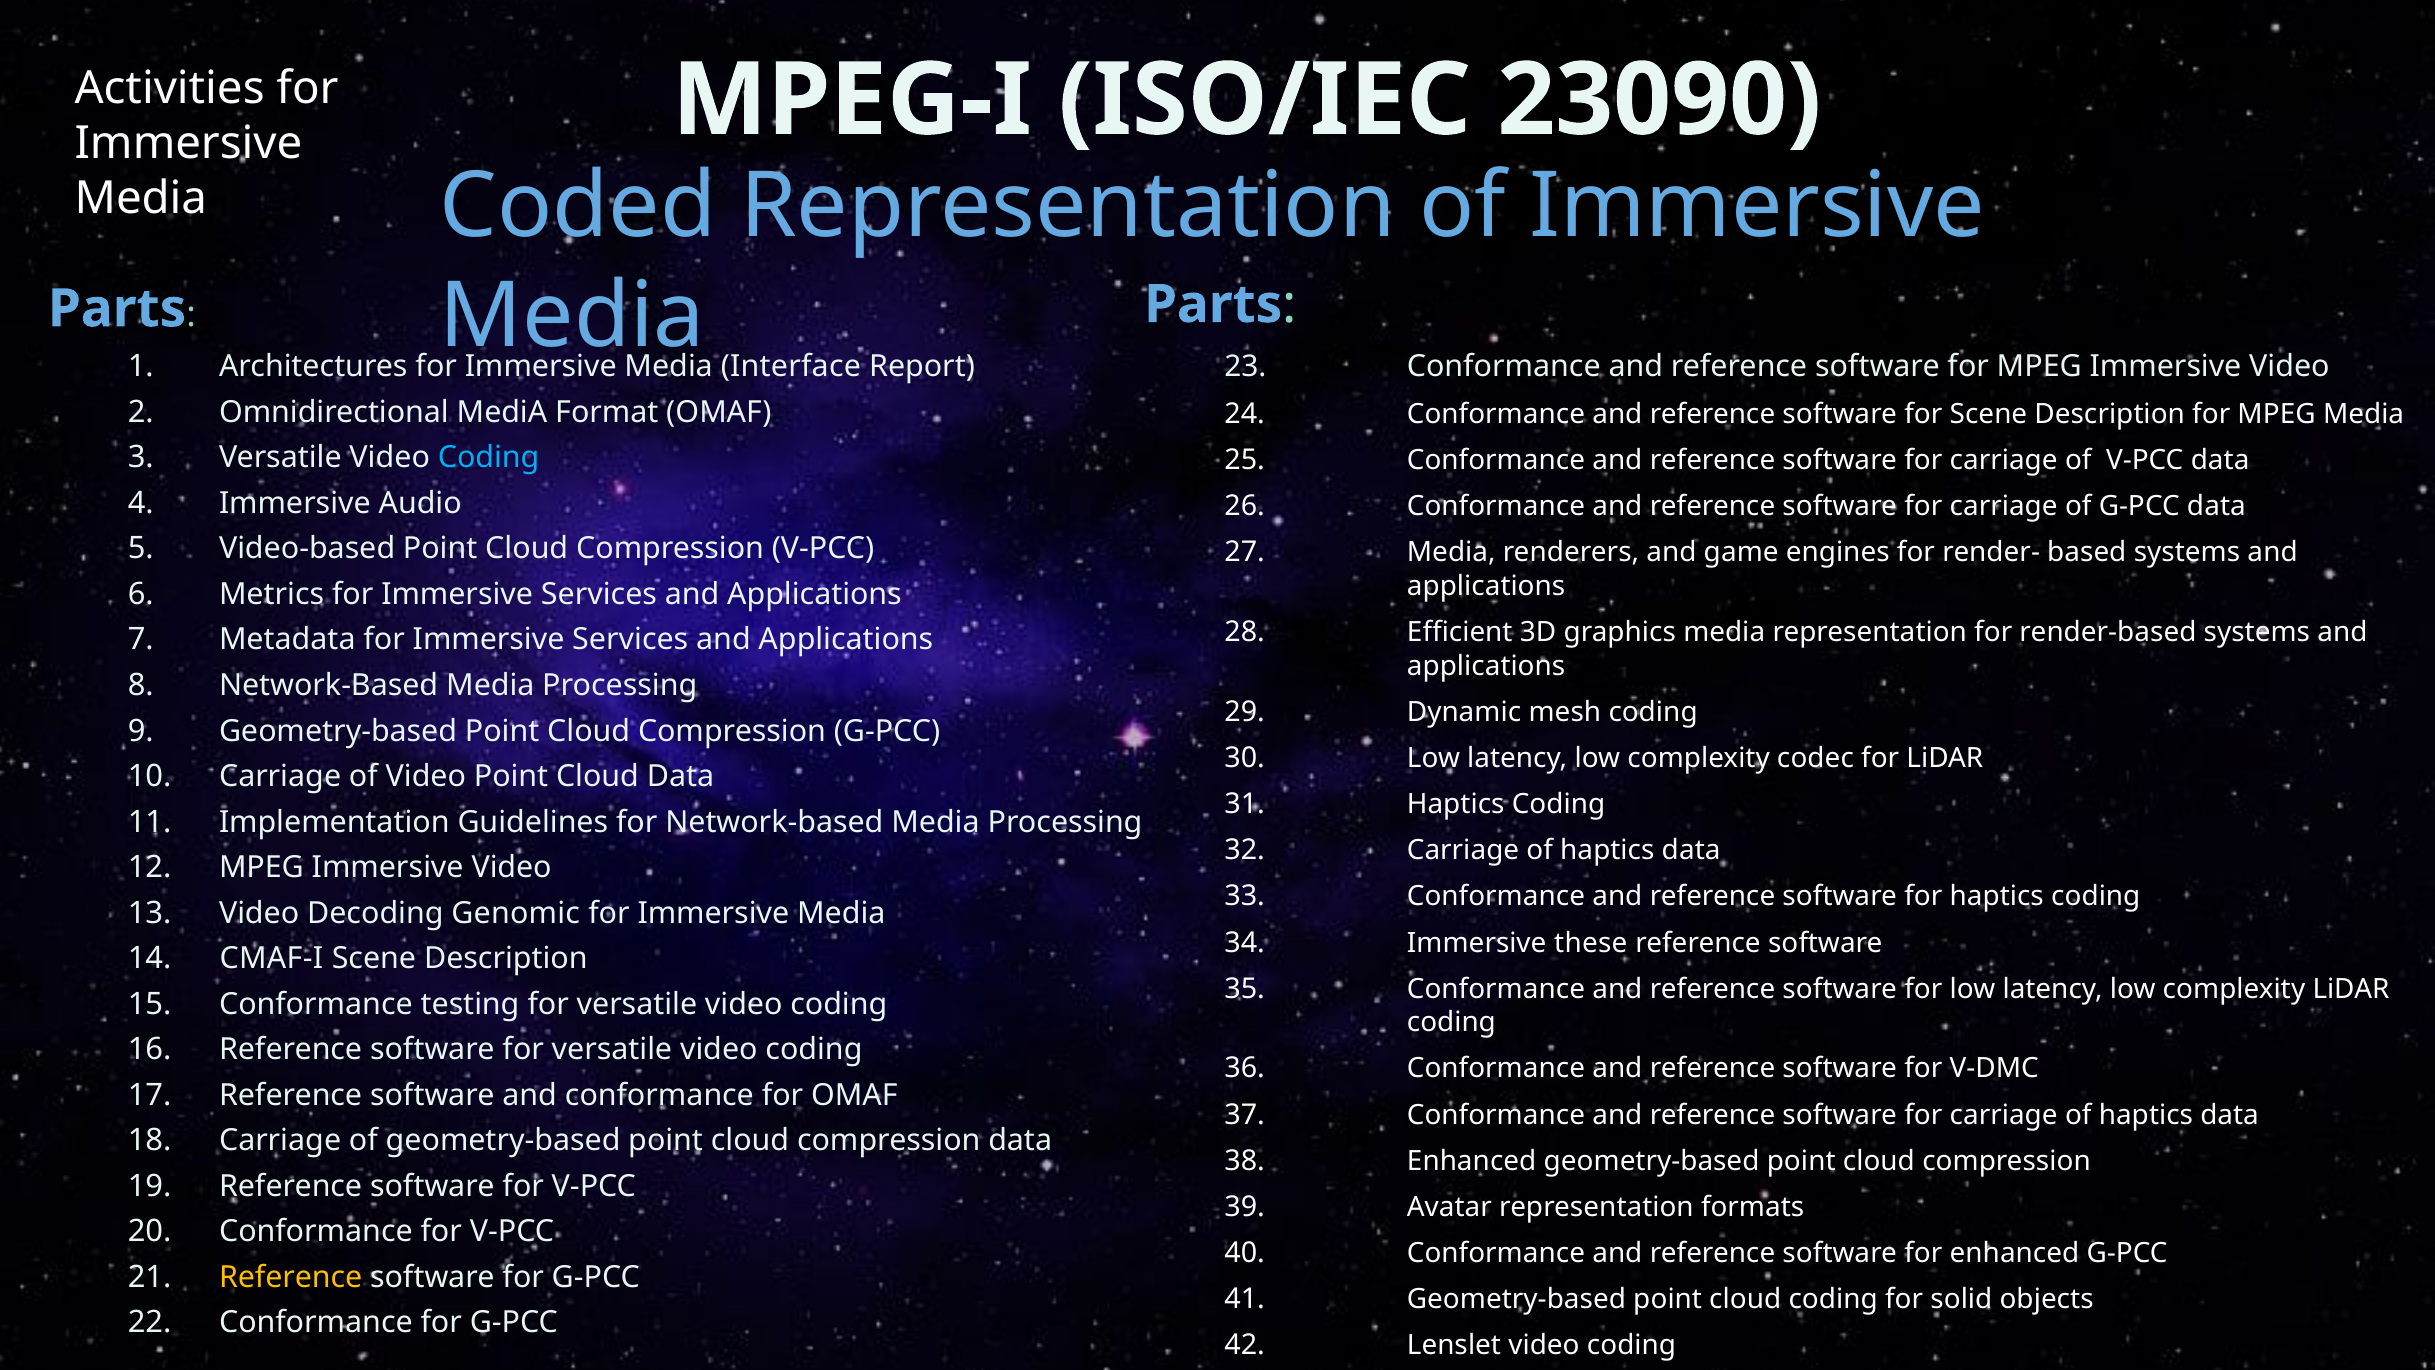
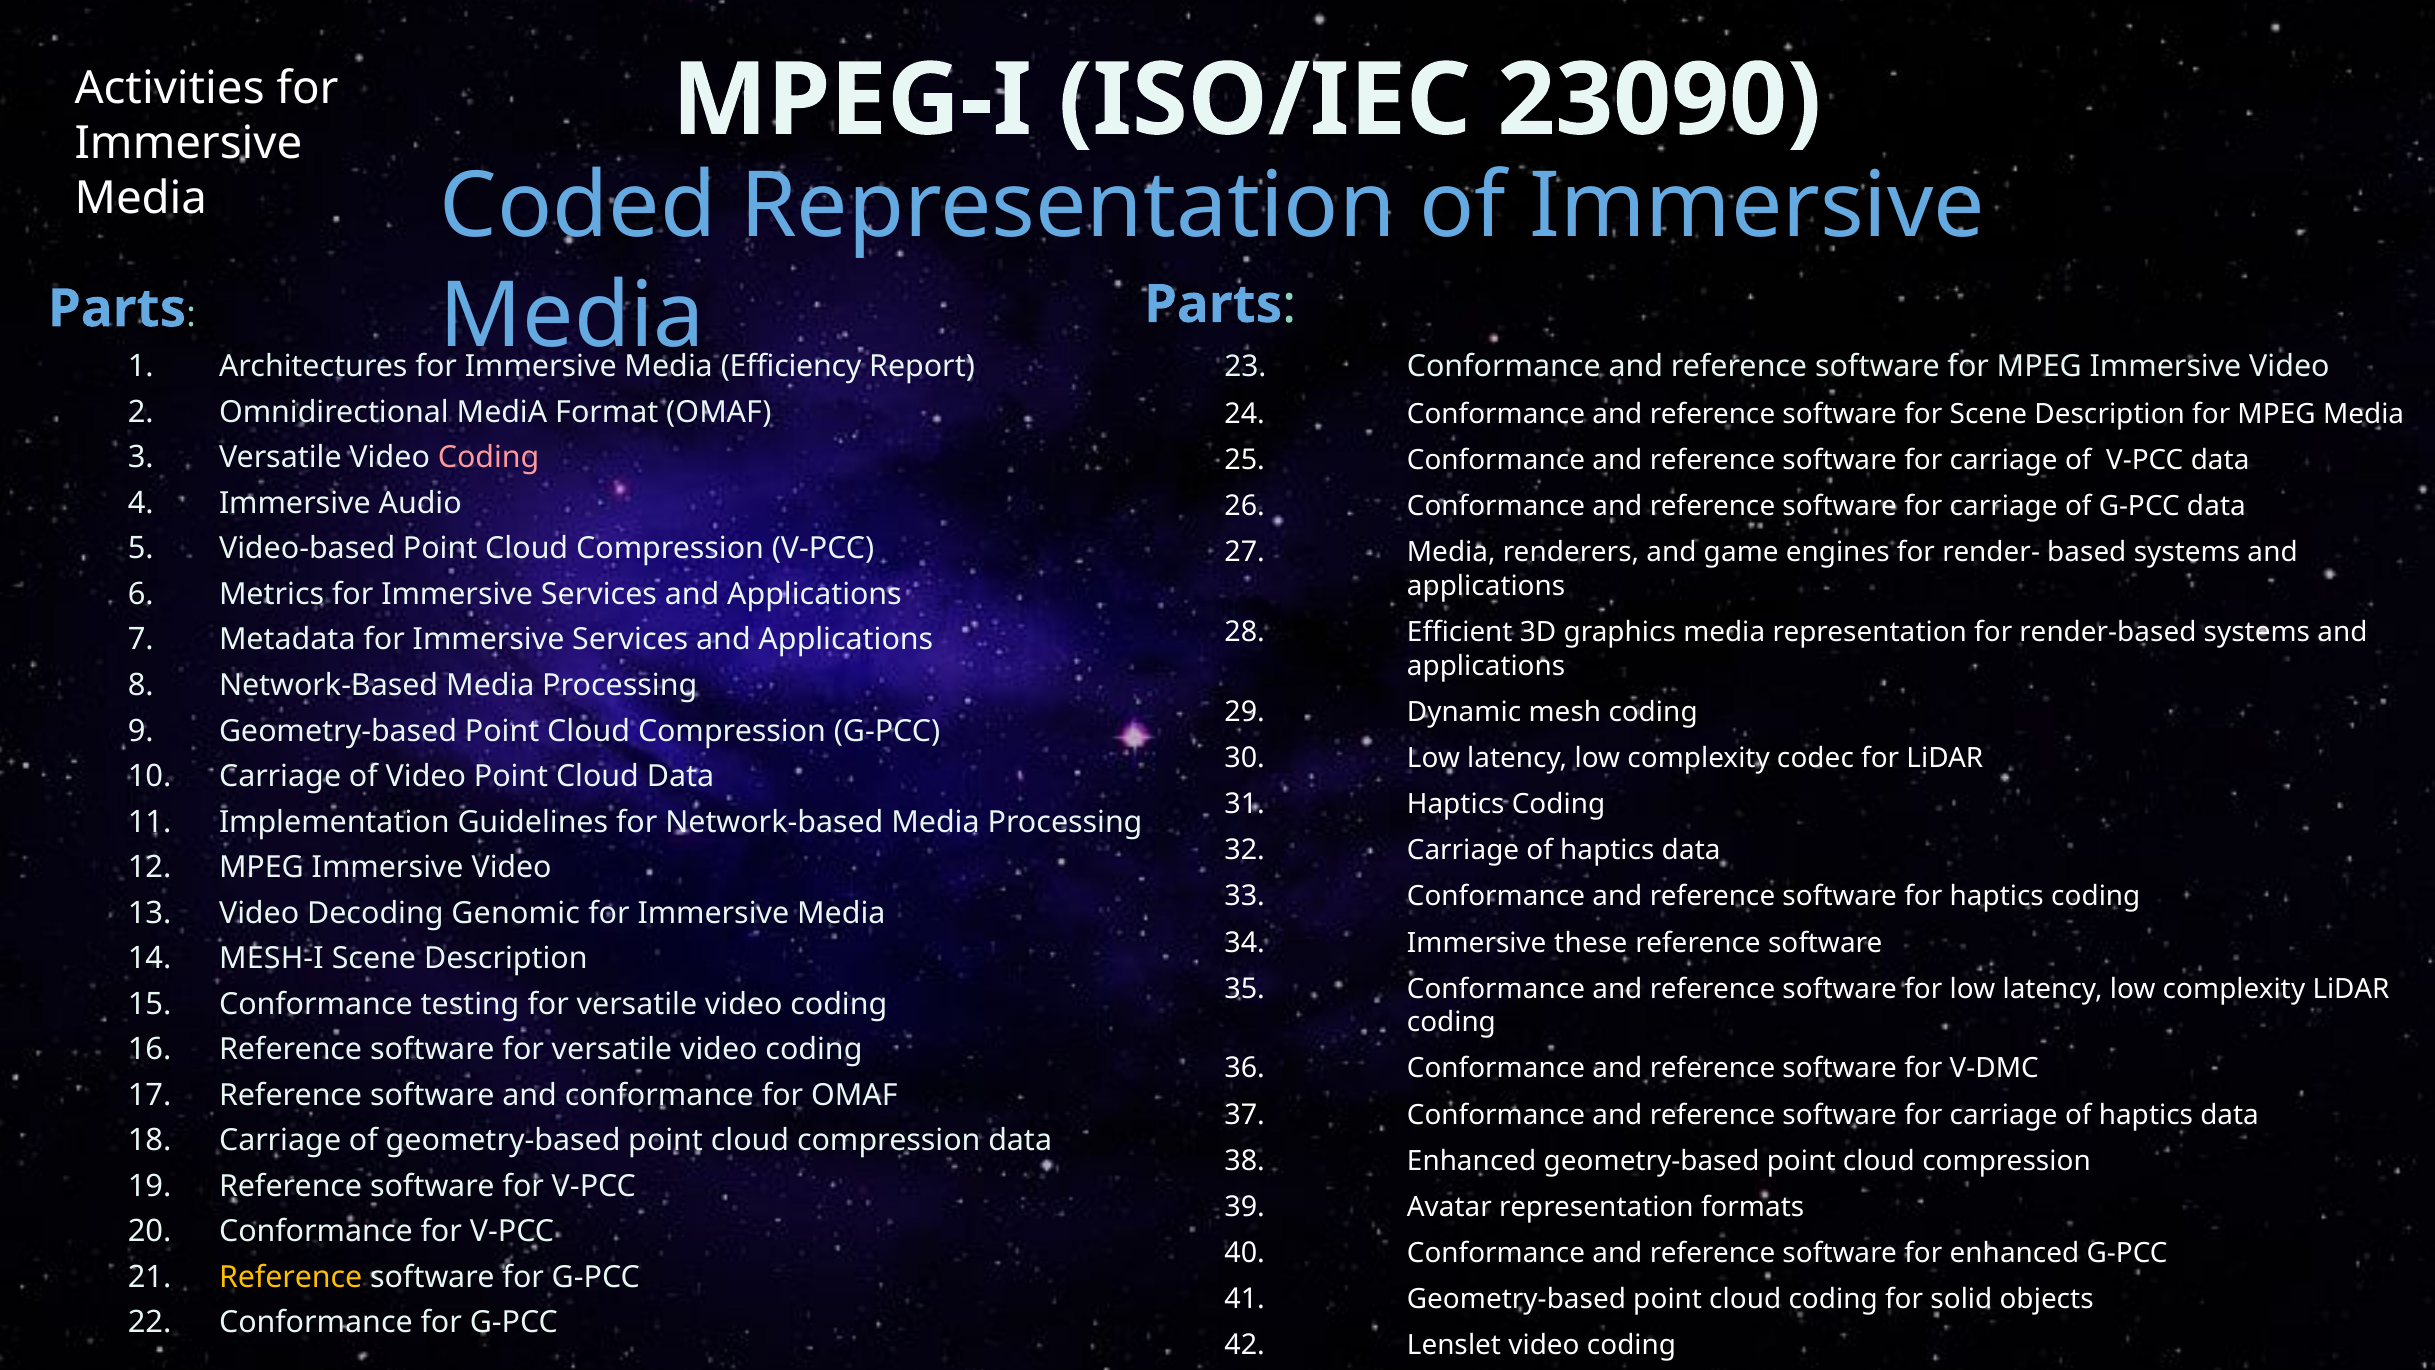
Interface: Interface -> Efficiency
Coding at (489, 458) colour: light blue -> pink
CMAF-I: CMAF-I -> MESH-I
